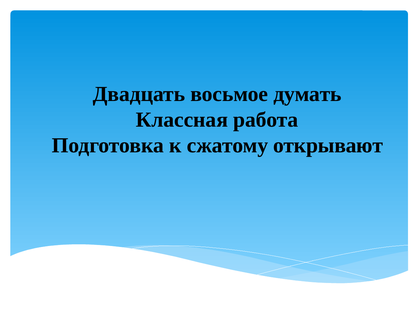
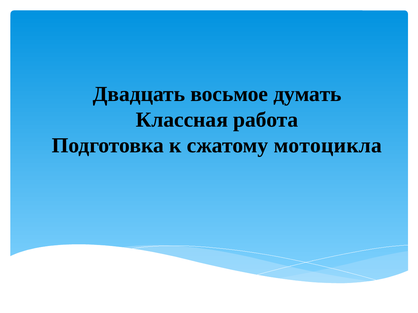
открывают: открывают -> мотоцикла
